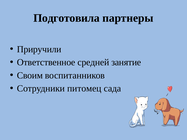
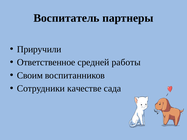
Подготовила: Подготовила -> Воспитатель
занятие: занятие -> работы
питомец: питомец -> качестве
